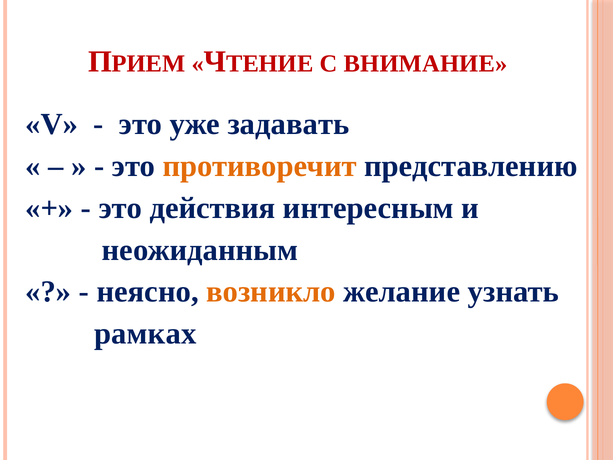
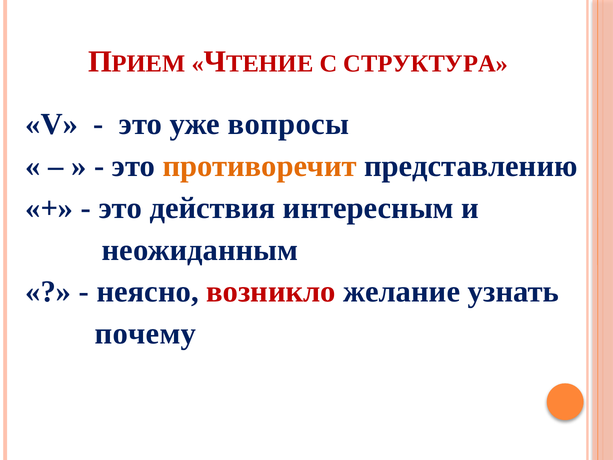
ВНИМАНИЕ: ВНИМАНИЕ -> СТРУКТУРА
задавать: задавать -> вопросы
возникло colour: orange -> red
рамках: рамках -> почему
